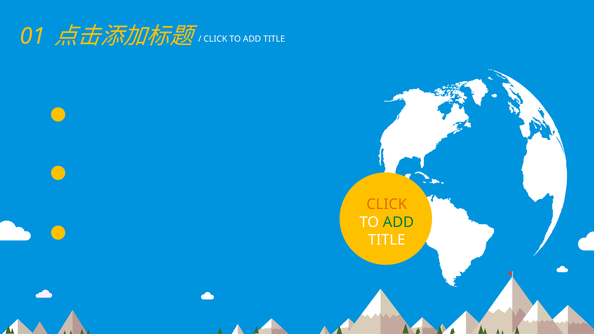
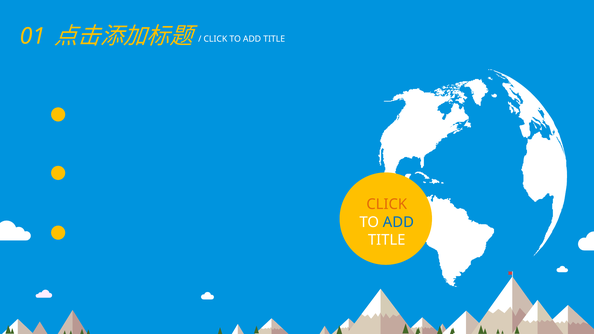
ADD at (398, 222) colour: green -> blue
